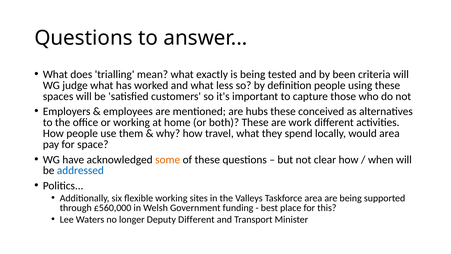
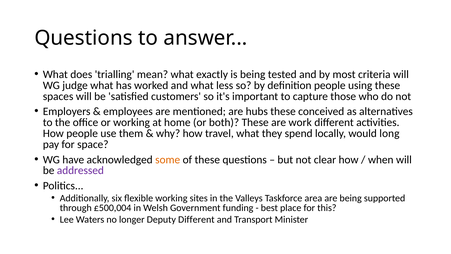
been: been -> most
would area: area -> long
addressed colour: blue -> purple
£560,000: £560,000 -> £500,004
